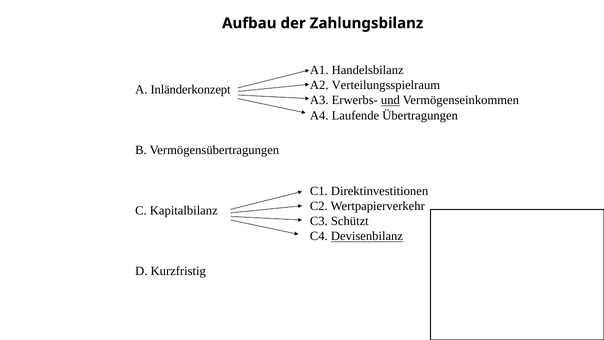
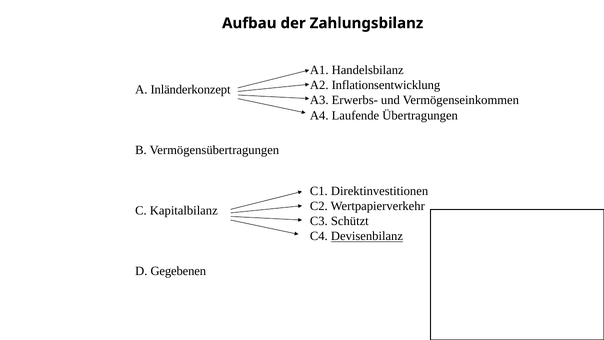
Verteilungsspielraum: Verteilungsspielraum -> Inflationsentwicklung
und underline: present -> none
Kurzfristig: Kurzfristig -> Gegebenen
